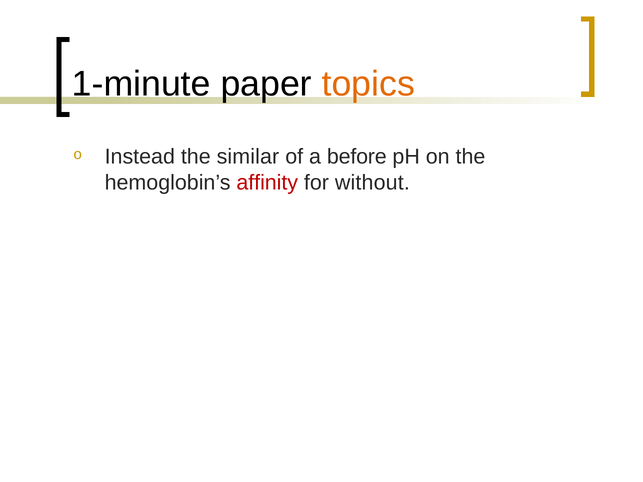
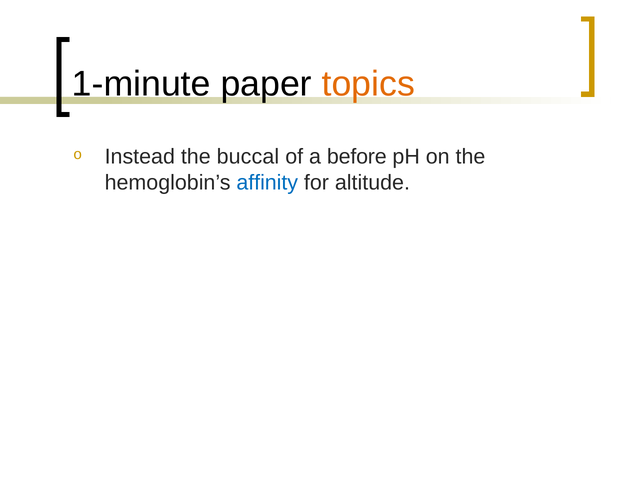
similar: similar -> buccal
affinity colour: red -> blue
without: without -> altitude
